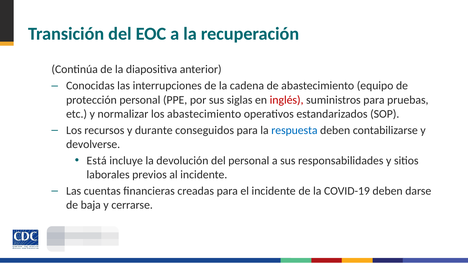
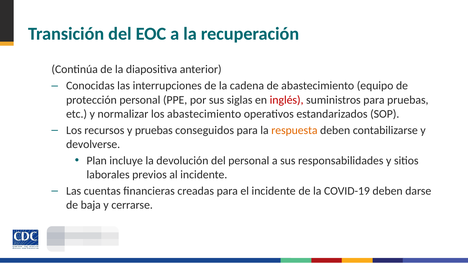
y durante: durante -> pruebas
respuesta colour: blue -> orange
Está: Está -> Plan
